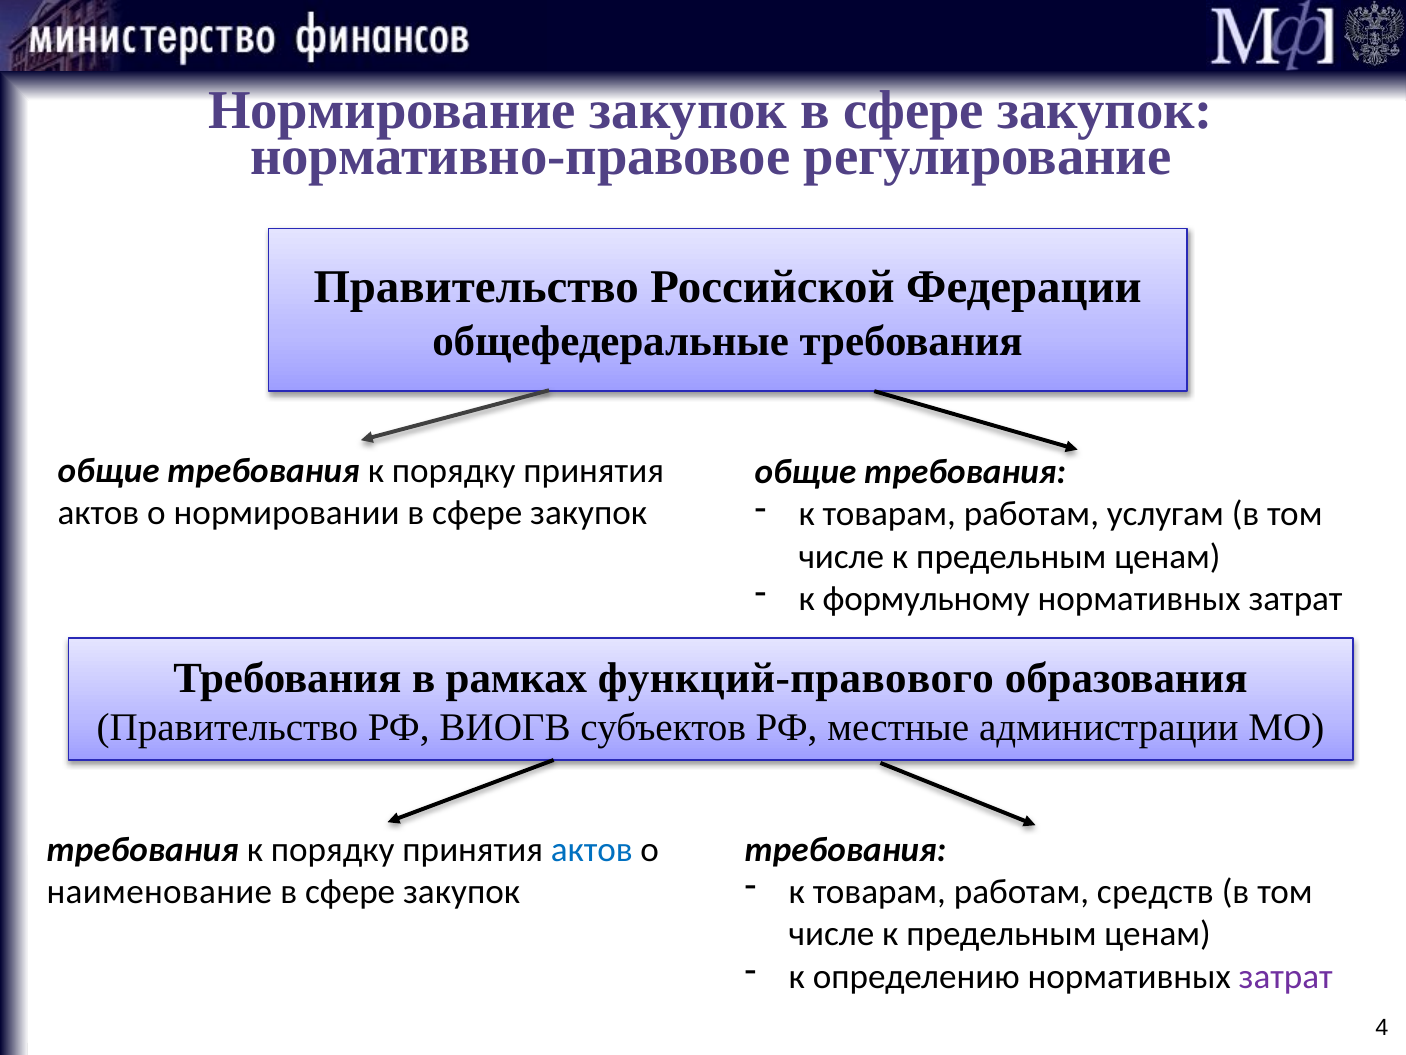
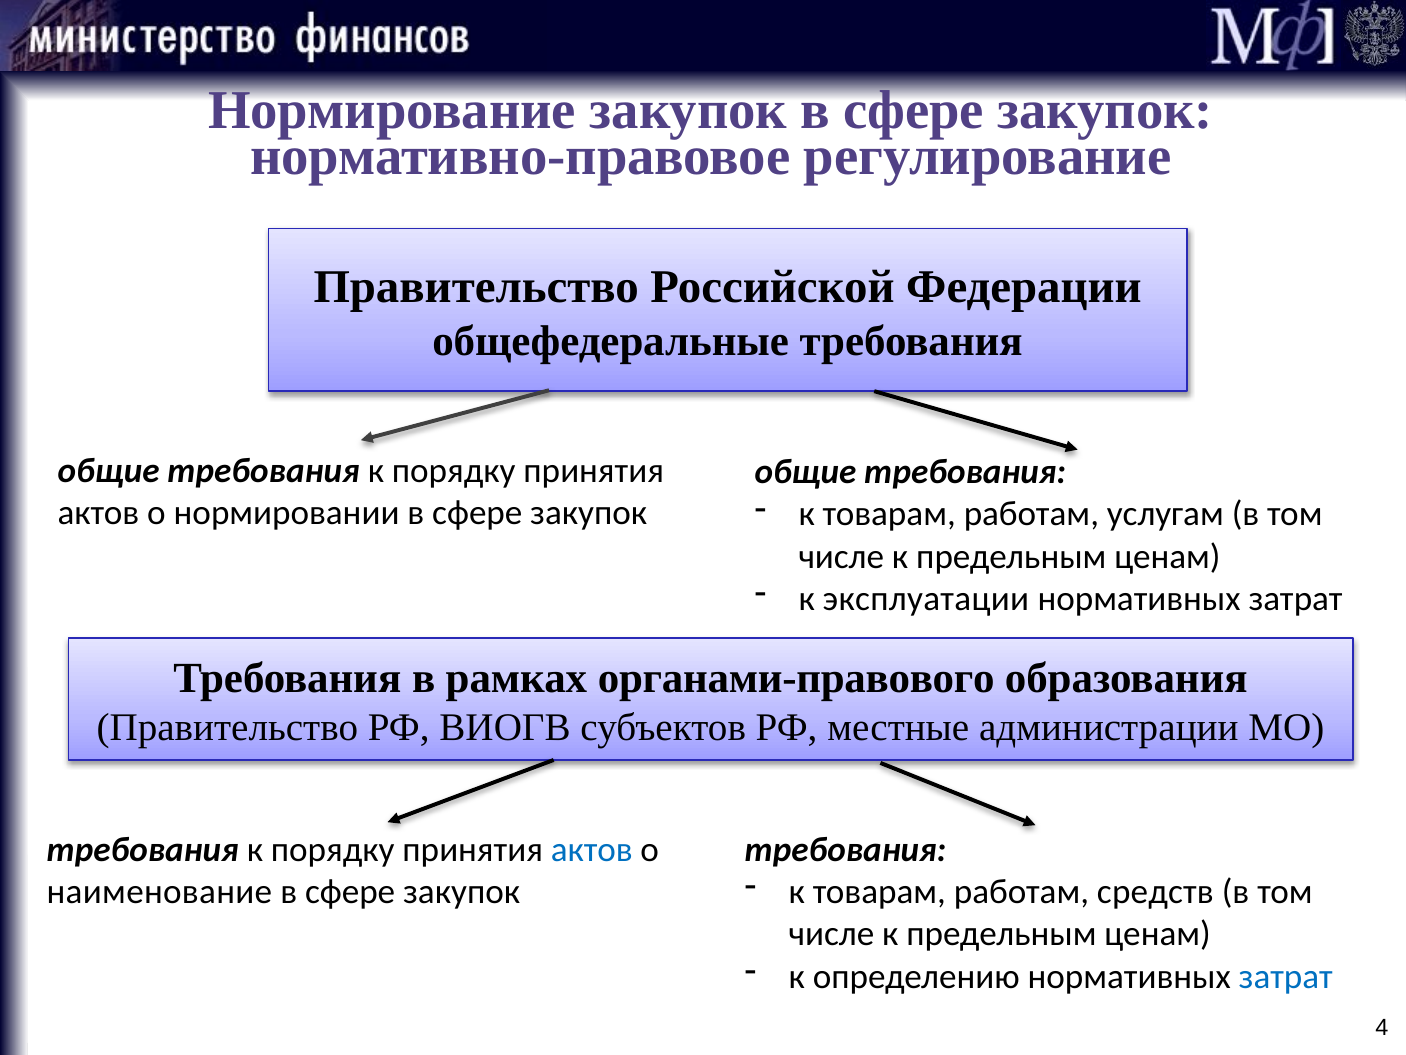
формульному: формульному -> эксплуатации
функций-правового: функций-правового -> органами-правового
затрат at (1286, 976) colour: purple -> blue
